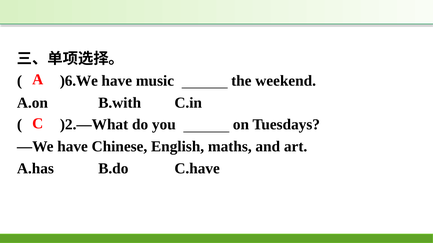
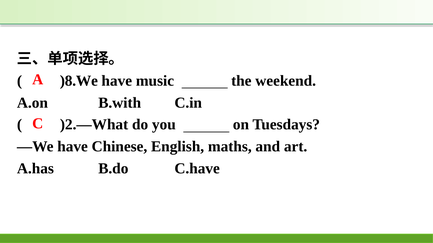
)6.We: )6.We -> )8.We
